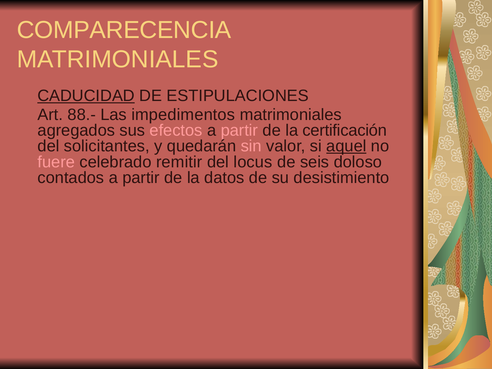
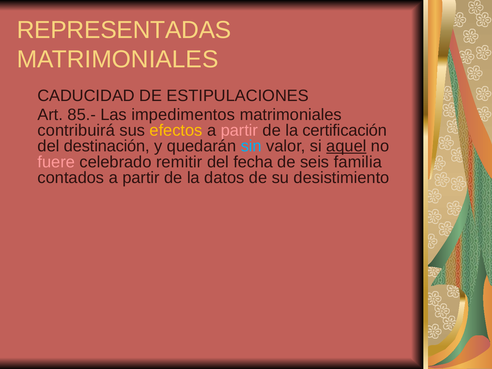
COMPARECENCIA: COMPARECENCIA -> REPRESENTADAS
CADUCIDAD underline: present -> none
88.-: 88.- -> 85.-
agregados: agregados -> contribuirá
efectos colour: pink -> yellow
solicitantes: solicitantes -> destinación
sin colour: pink -> light blue
locus: locus -> fecha
doloso: doloso -> familia
